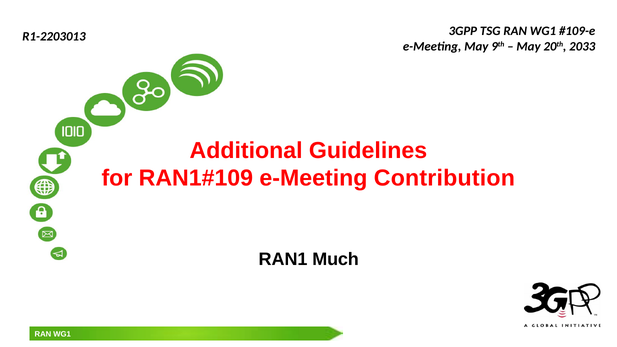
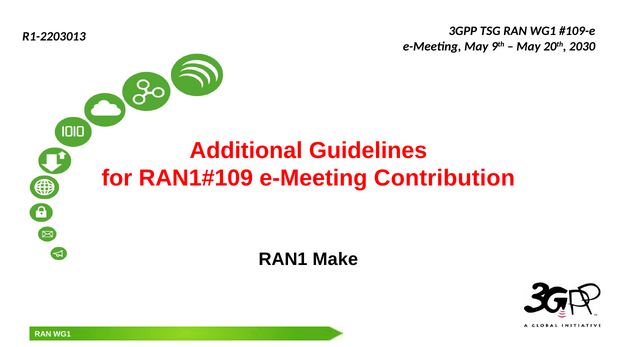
2033: 2033 -> 2030
Much: Much -> Make
